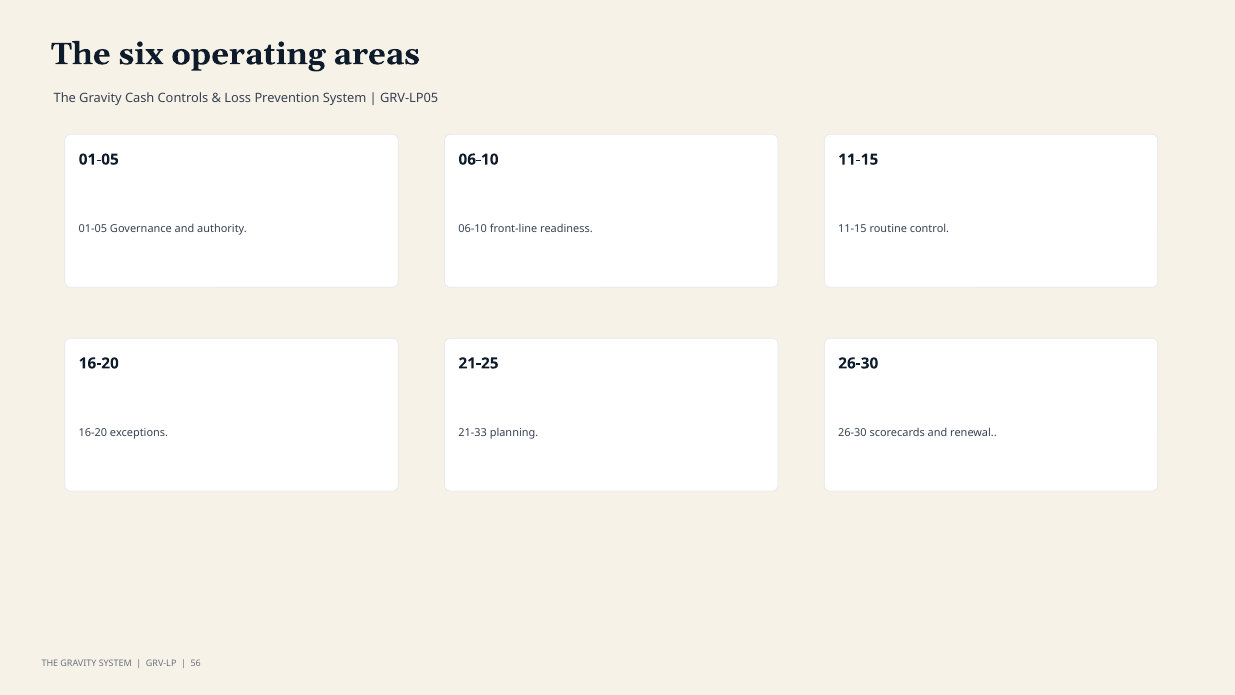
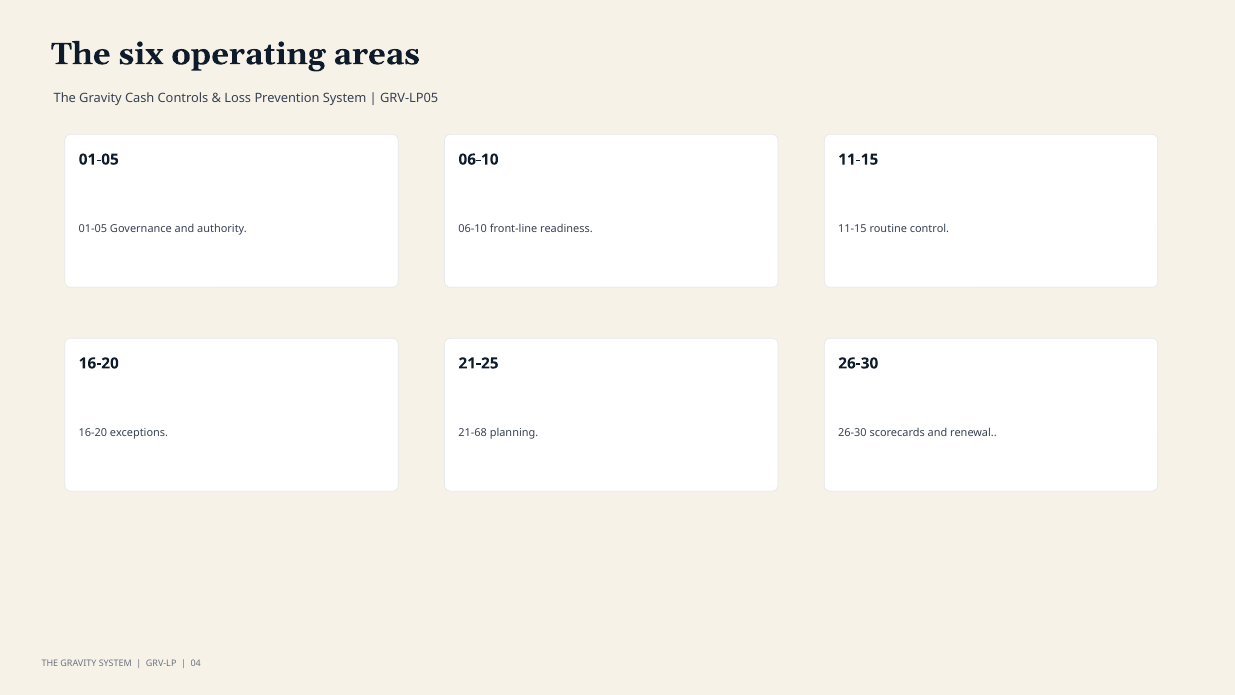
21-33: 21-33 -> 21-68
56: 56 -> 04
